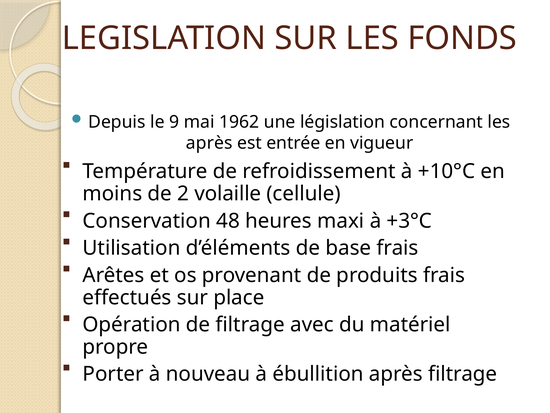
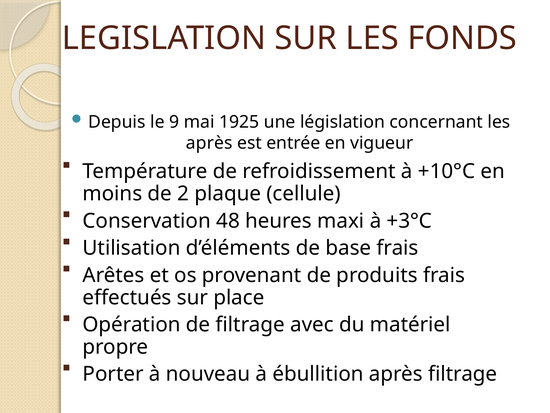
1962: 1962 -> 1925
volaille: volaille -> plaque
